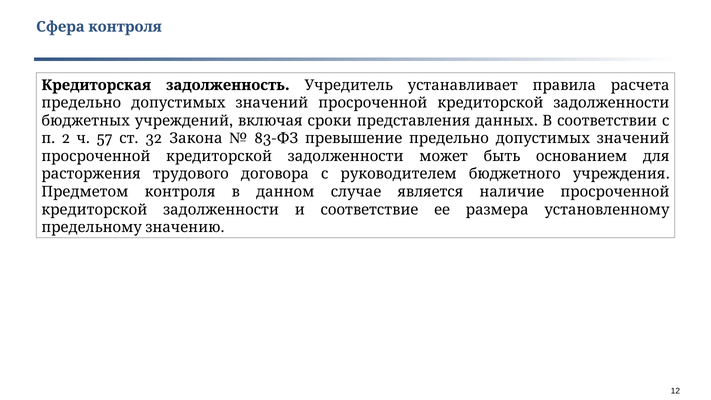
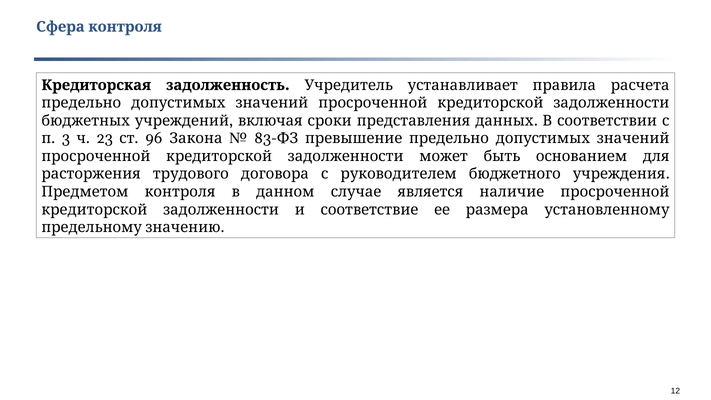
2: 2 -> 3
57: 57 -> 23
32: 32 -> 96
